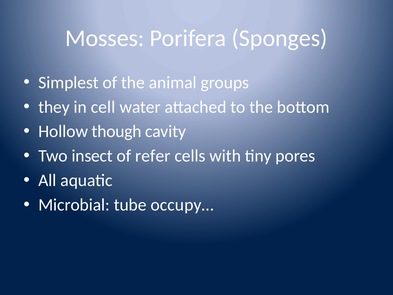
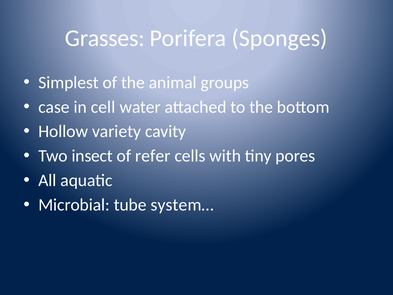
Mosses: Mosses -> Grasses
they: they -> case
though: though -> variety
occupy…: occupy… -> system…
